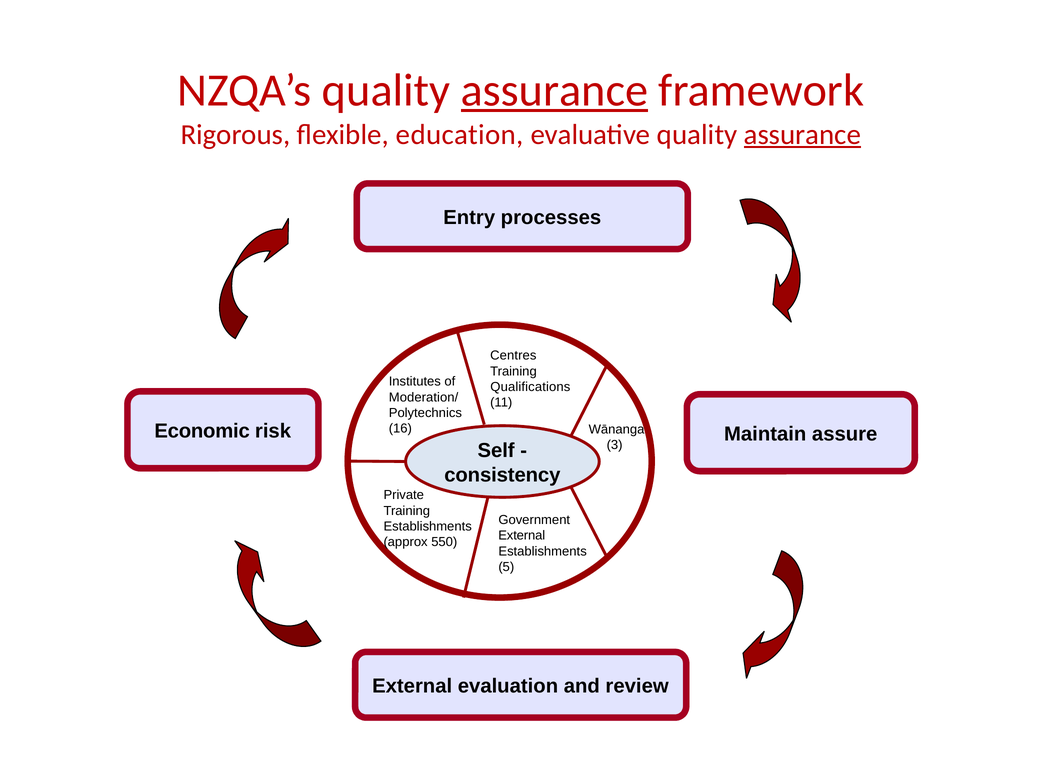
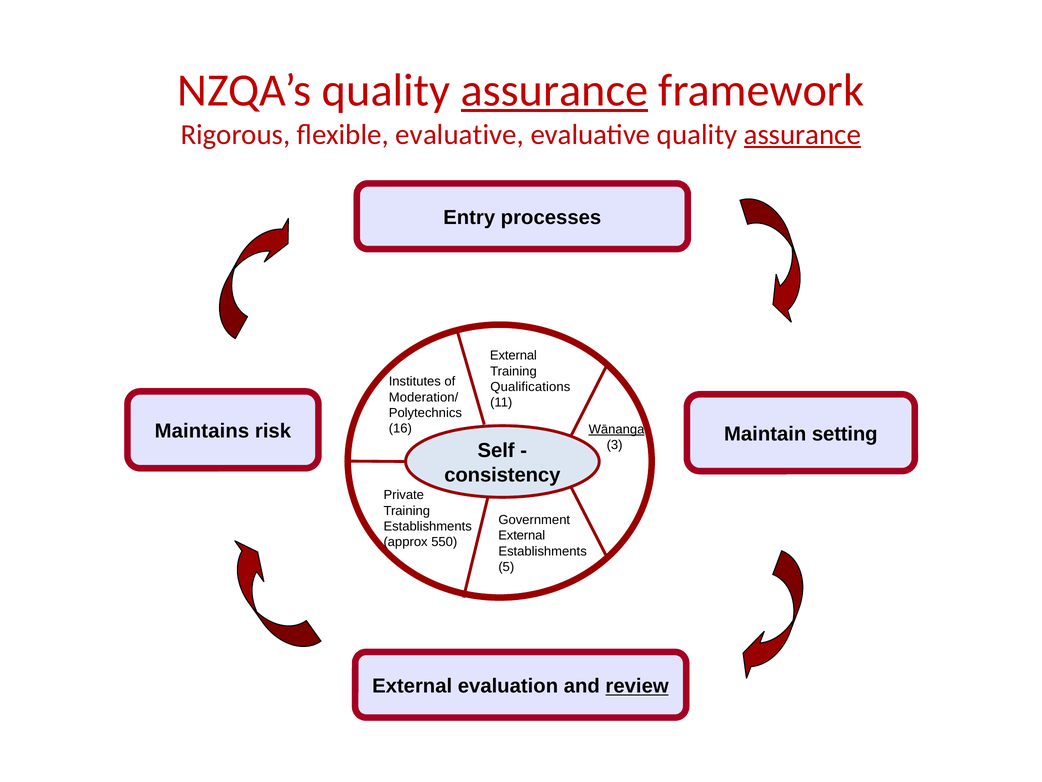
flexible education: education -> evaluative
Centres at (513, 355): Centres -> External
Economic: Economic -> Maintains
Wānanga underline: none -> present
assure: assure -> setting
review underline: none -> present
